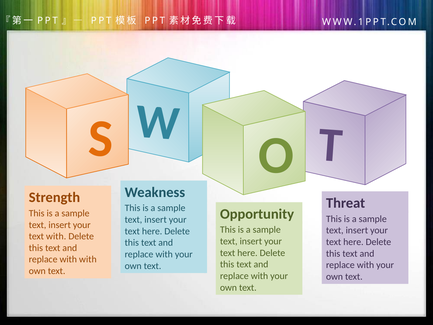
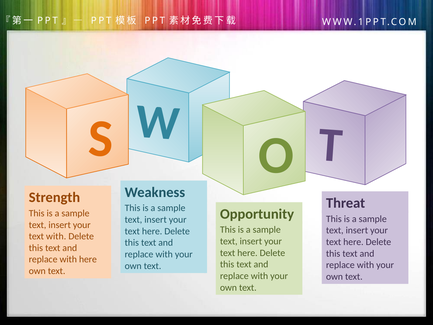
with with: with -> here
